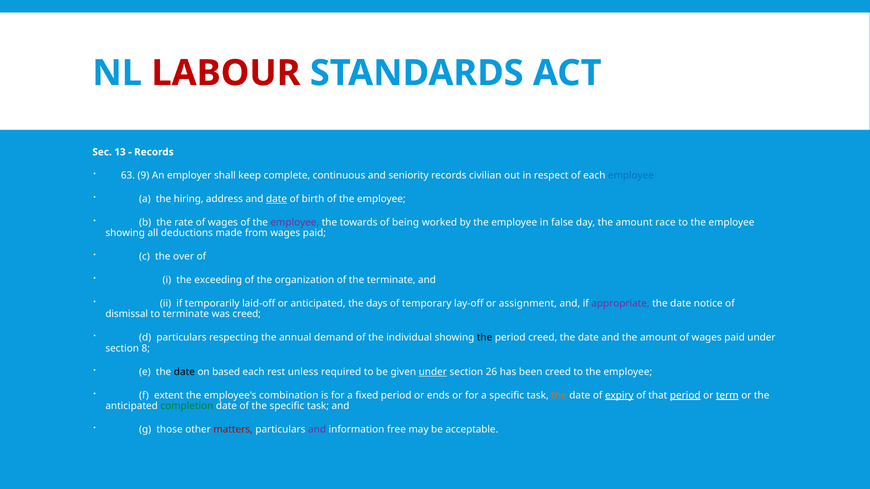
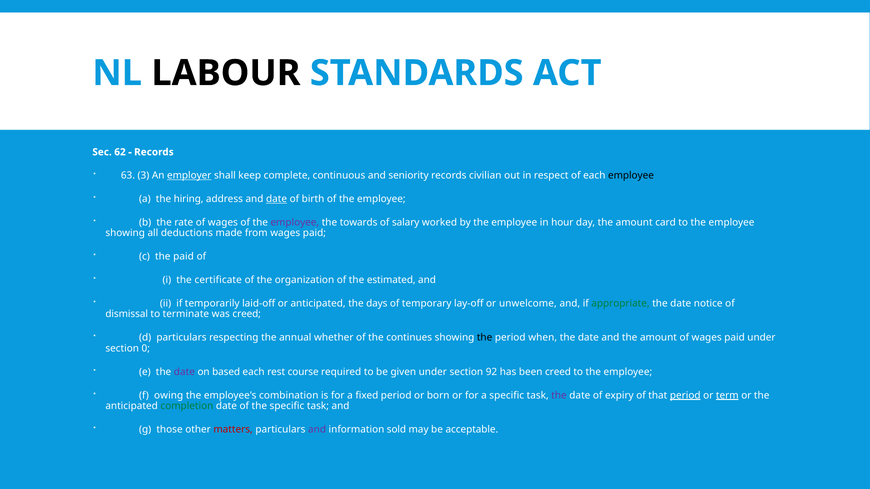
LABOUR colour: red -> black
13: 13 -> 62
9: 9 -> 3
employer underline: none -> present
employee at (631, 176) colour: blue -> black
being: being -> salary
false: false -> hour
race: race -> card
the over: over -> paid
exceeding: exceeding -> certificate
the terminate: terminate -> estimated
assignment: assignment -> unwelcome
appropriate colour: purple -> green
demand: demand -> whether
individual: individual -> continues
period creed: creed -> when
8: 8 -> 0
date at (184, 372) colour: black -> purple
unless: unless -> course
under at (433, 372) underline: present -> none
26: 26 -> 92
extent: extent -> owing
ends: ends -> born
the at (559, 396) colour: orange -> purple
expiry underline: present -> none
free: free -> sold
